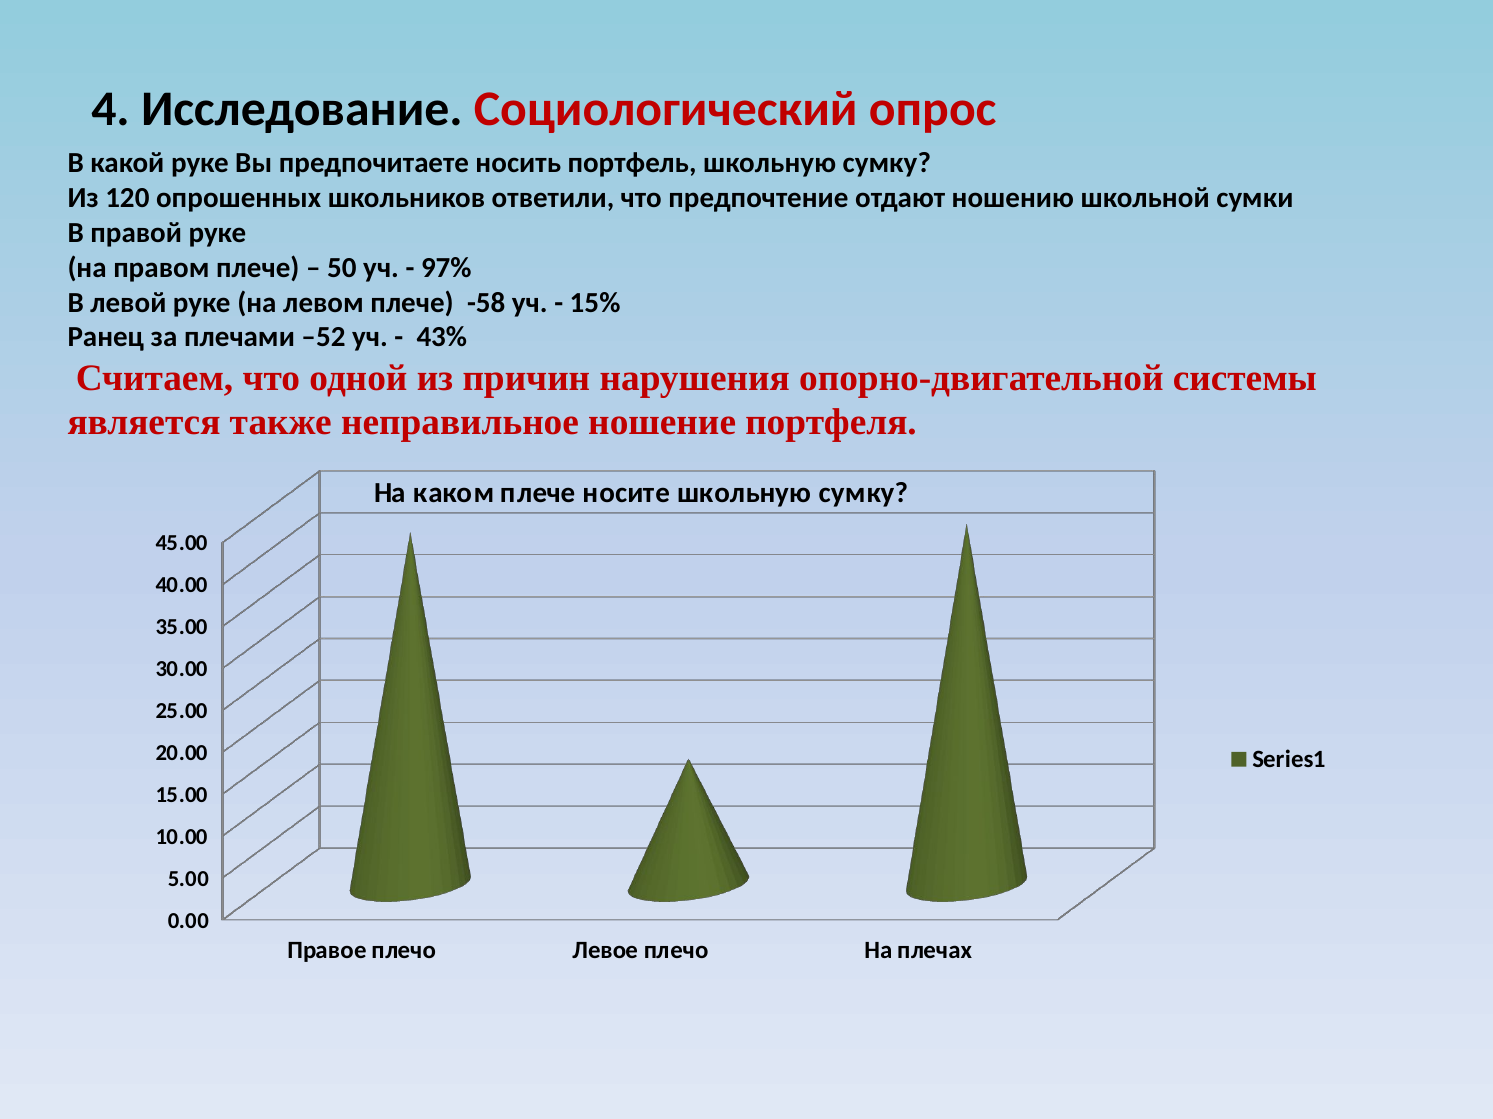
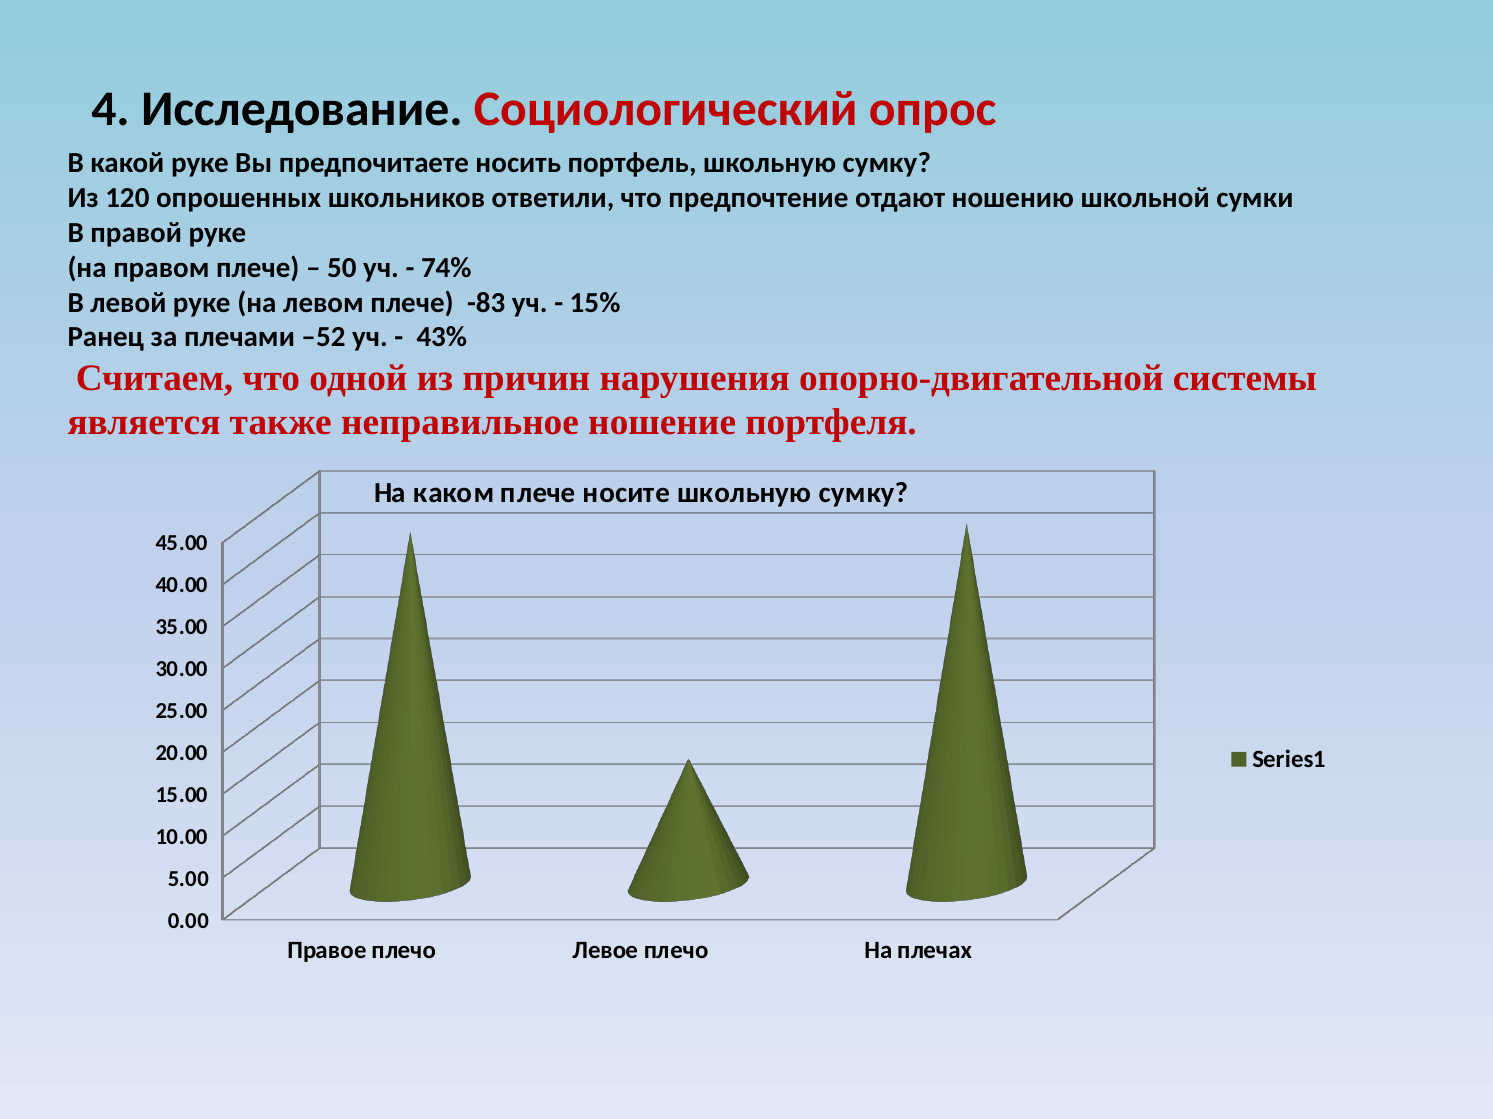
97%: 97% -> 74%
-58: -58 -> -83
